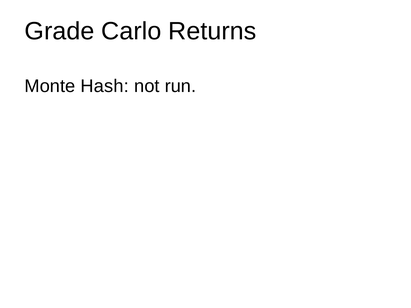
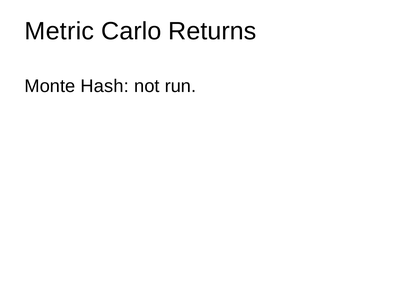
Grade: Grade -> Metric
